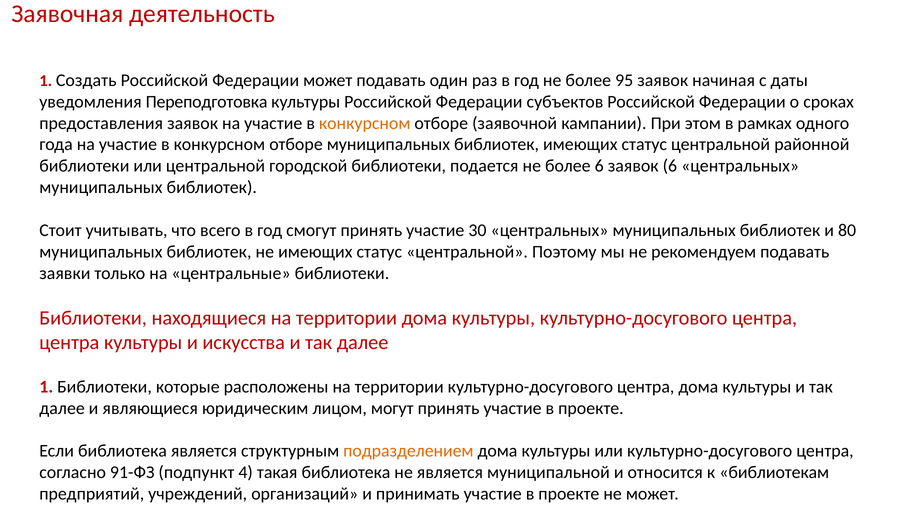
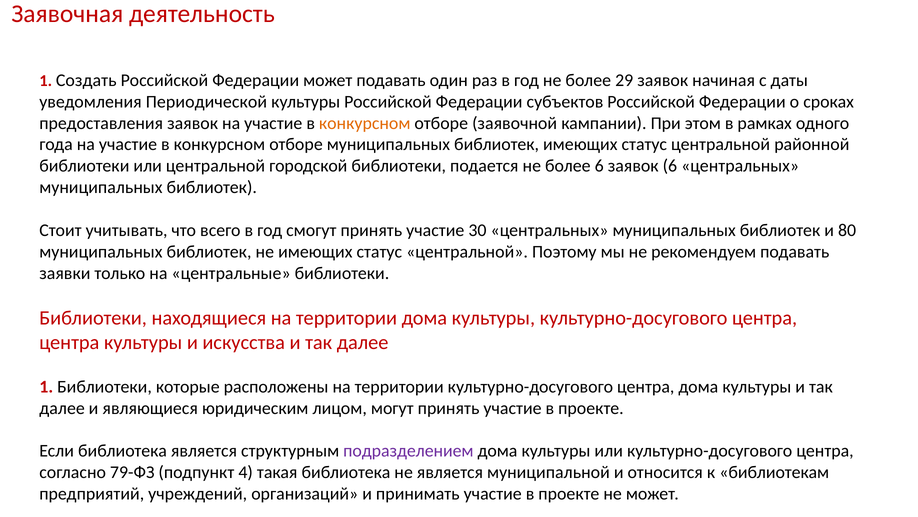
95: 95 -> 29
Переподготовка: Переподготовка -> Периодической
подразделением colour: orange -> purple
91-ФЗ: 91-ФЗ -> 79-ФЗ
